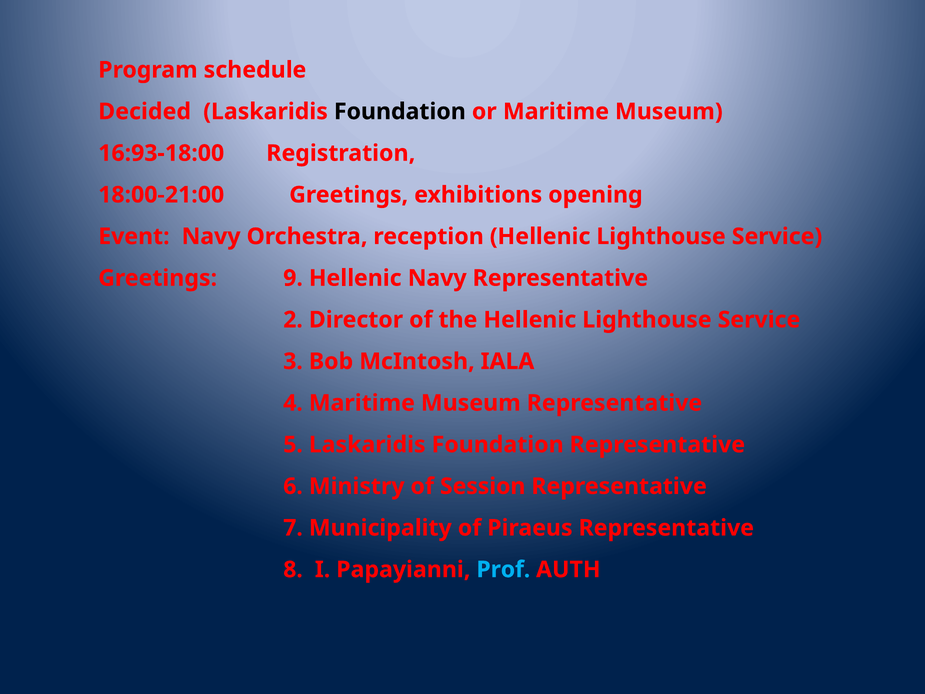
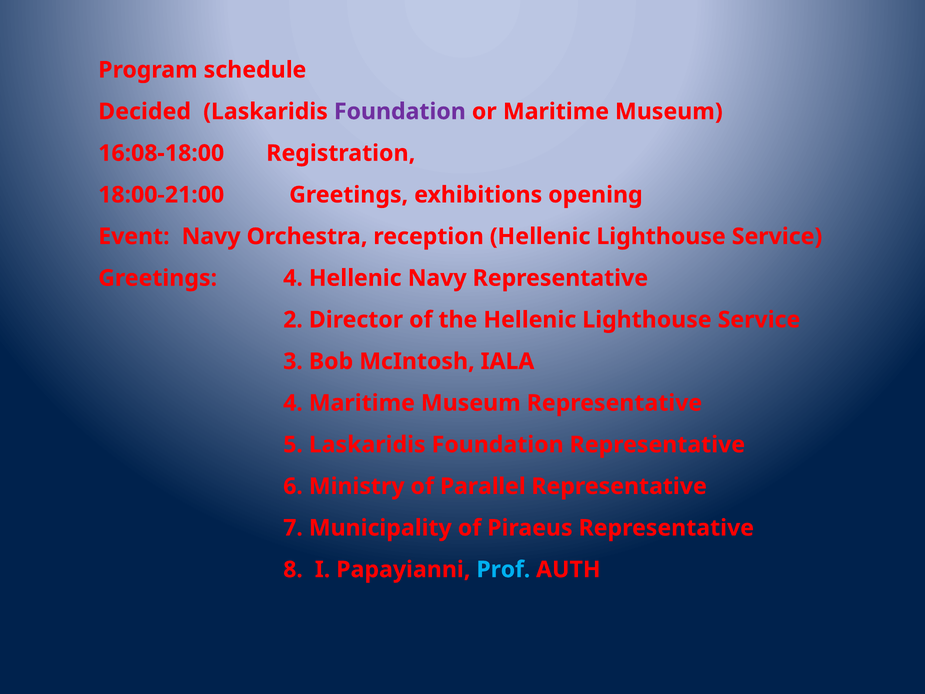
Foundation at (400, 112) colour: black -> purple
16:93-18:00: 16:93-18:00 -> 16:08-18:00
Greetings 9: 9 -> 4
Session: Session -> Parallel
